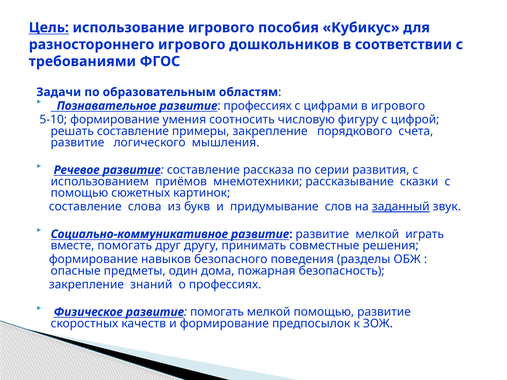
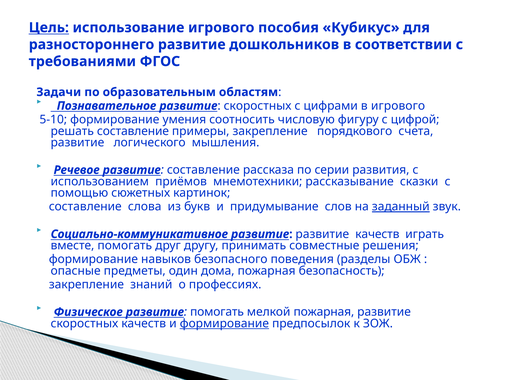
разностороннего игрового: игрового -> развитие
Познавательное развитие профессиях: профессиях -> скоростных
развитие мелкой: мелкой -> качеств
мелкой помощью: помощью -> пожарная
формирование at (224, 324) underline: none -> present
